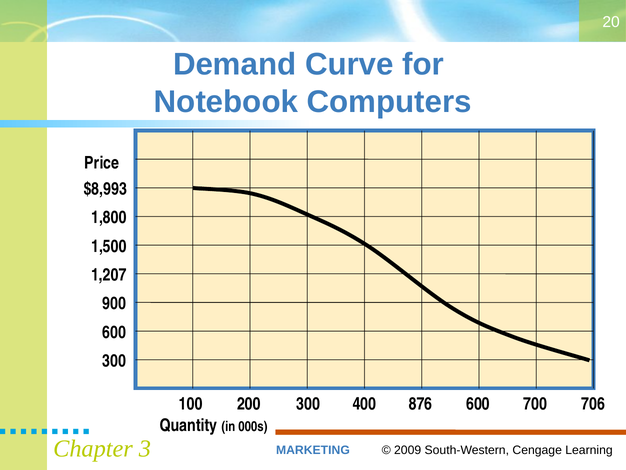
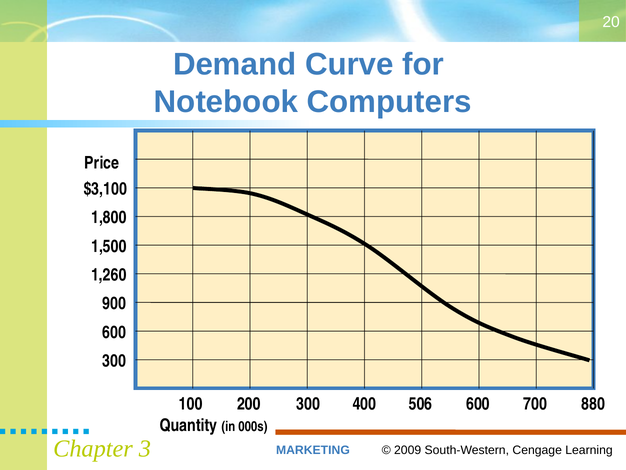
$8,993: $8,993 -> $3,100
1,207: 1,207 -> 1,260
876: 876 -> 506
706: 706 -> 880
